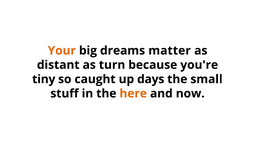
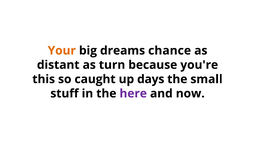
matter: matter -> chance
tiny: tiny -> this
here colour: orange -> purple
